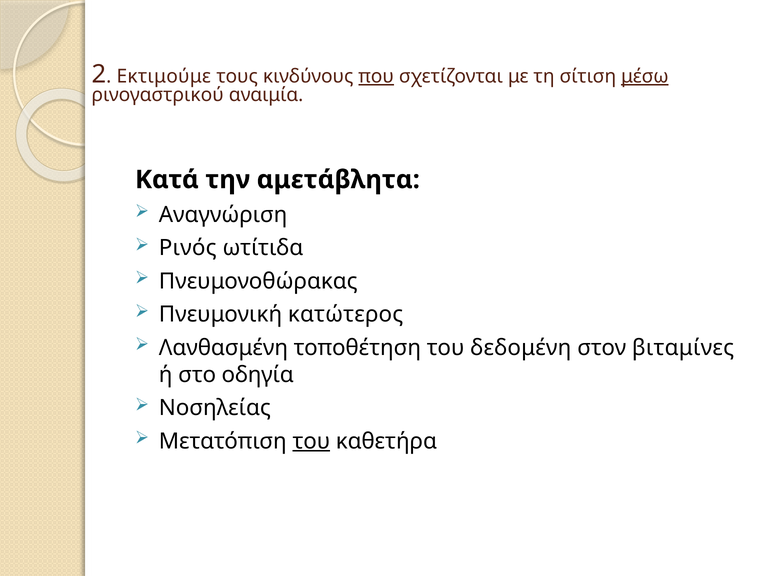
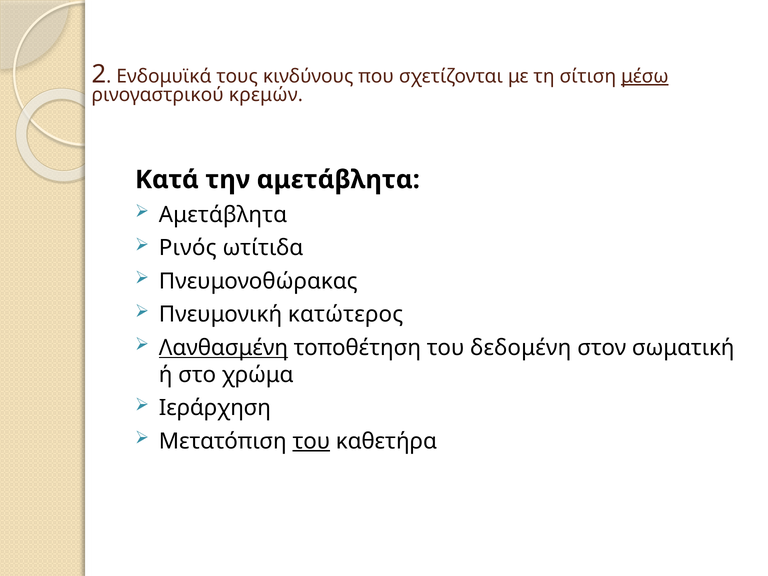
Εκτιμούμε: Εκτιμούμε -> Ενδομυϊκά
που underline: present -> none
αναιμία: αναιμία -> κρεμών
Αναγνώριση at (223, 215): Αναγνώριση -> Αμετάβλητα
Λανθασμένη underline: none -> present
βιταμίνες: βιταμίνες -> σωματική
οδηγία: οδηγία -> χρώμα
Νοσηλείας: Νοσηλείας -> Ιεράρχηση
